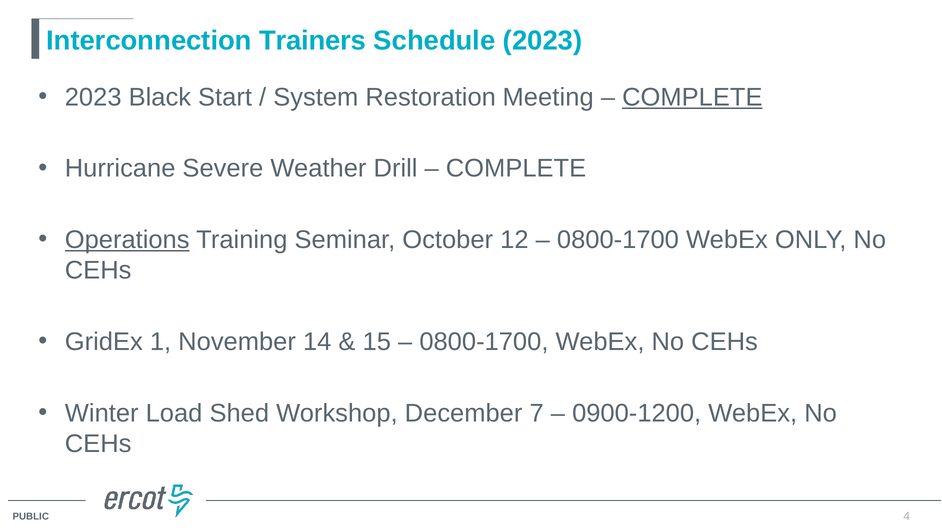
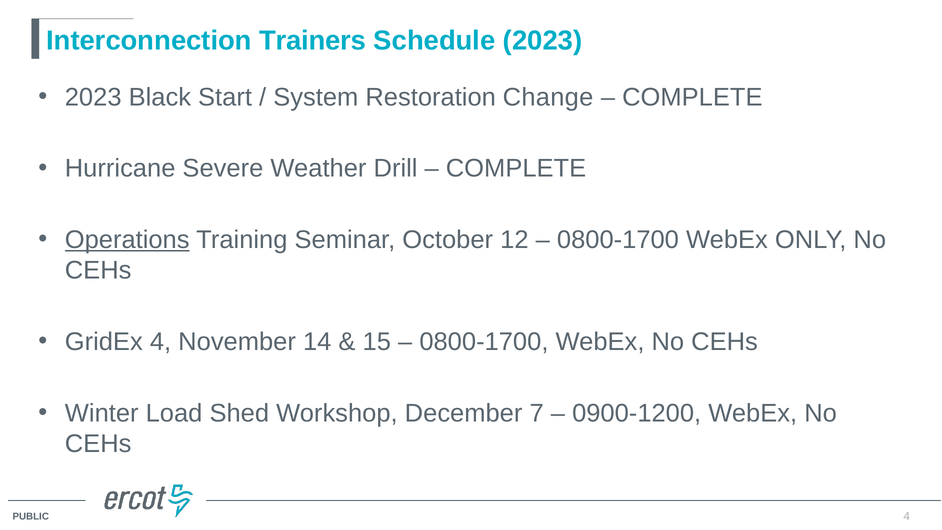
Meeting: Meeting -> Change
COMPLETE at (692, 97) underline: present -> none
GridEx 1: 1 -> 4
